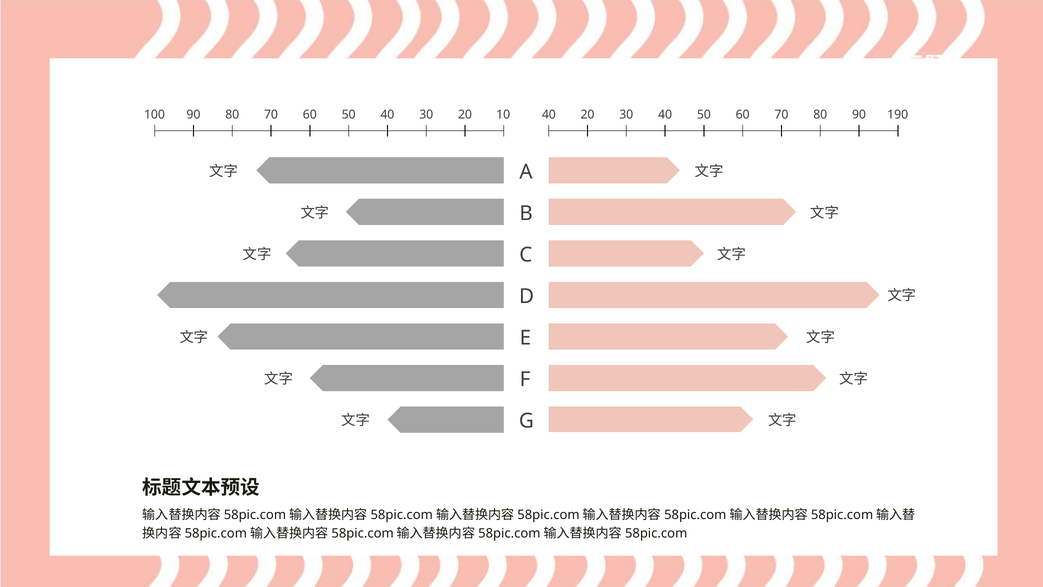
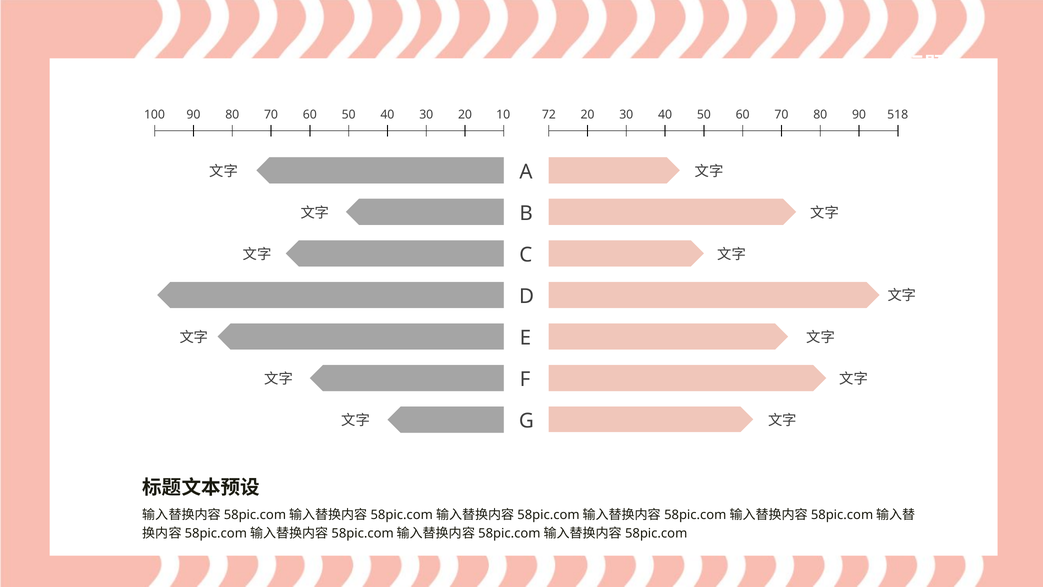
100 40: 40 -> 72
190: 190 -> 518
